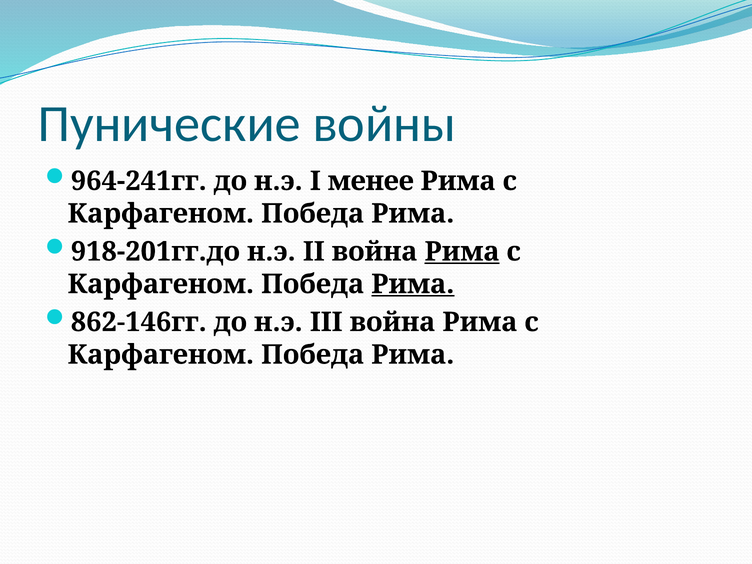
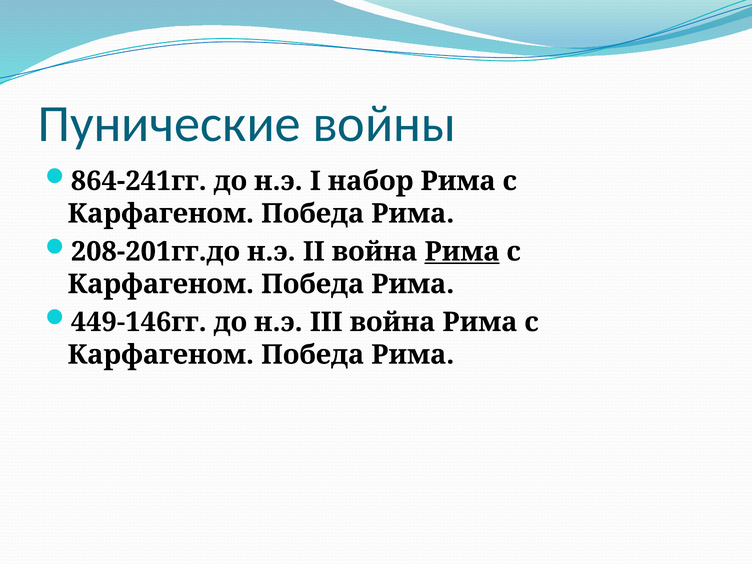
964-241гг: 964-241гг -> 864-241гг
менее: менее -> набор
918-201гг.до: 918-201гг.до -> 208-201гг.до
Рима at (413, 284) underline: present -> none
862-146гг: 862-146гг -> 449-146гг
